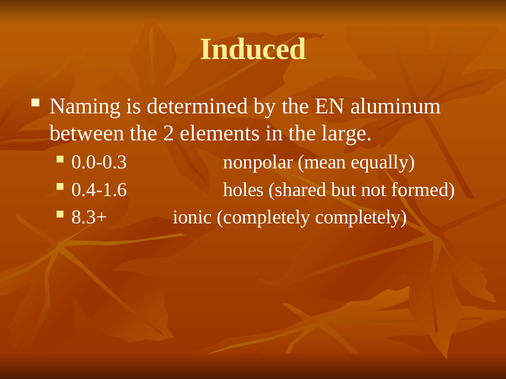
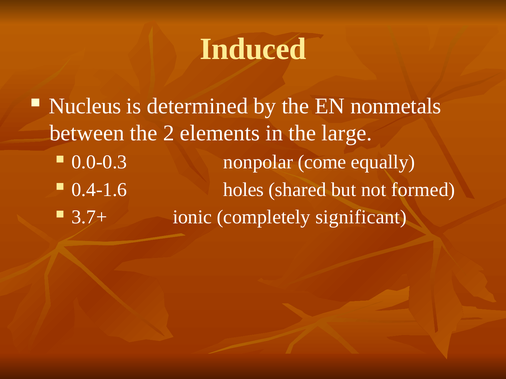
Naming: Naming -> Nucleus
aluminum: aluminum -> nonmetals
mean: mean -> come
8.3+: 8.3+ -> 3.7+
completely completely: completely -> significant
